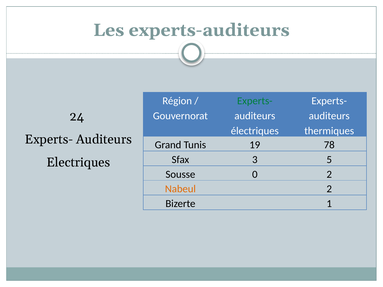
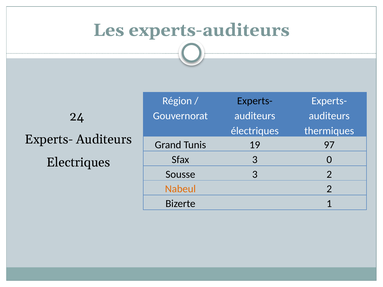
Experts- at (255, 101) colour: green -> black
78: 78 -> 97
5: 5 -> 0
Sousse 0: 0 -> 3
